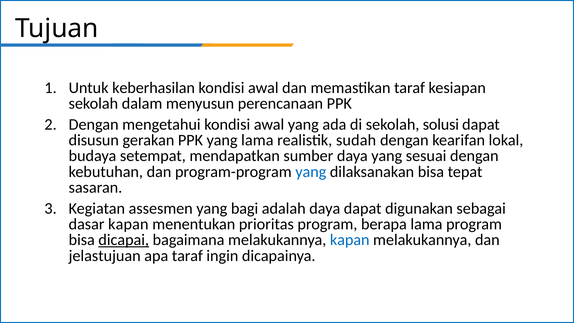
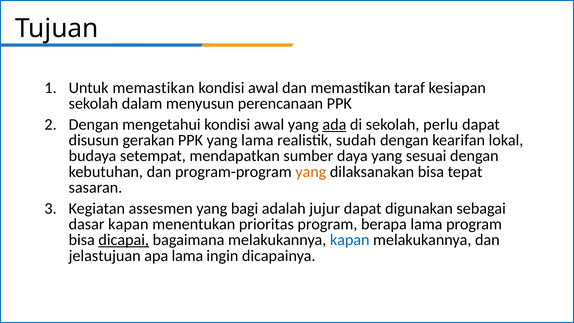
Untuk keberhasilan: keberhasilan -> memastikan
ada underline: none -> present
solusi: solusi -> perlu
yang at (311, 172) colour: blue -> orange
adalah daya: daya -> jujur
apa taraf: taraf -> lama
